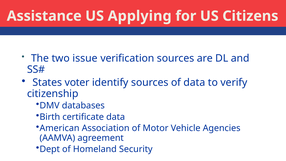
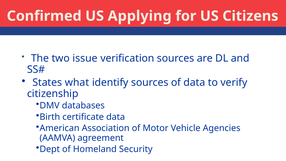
Assistance: Assistance -> Confirmed
voter: voter -> what
